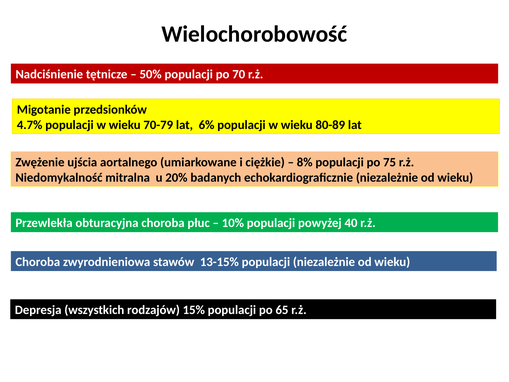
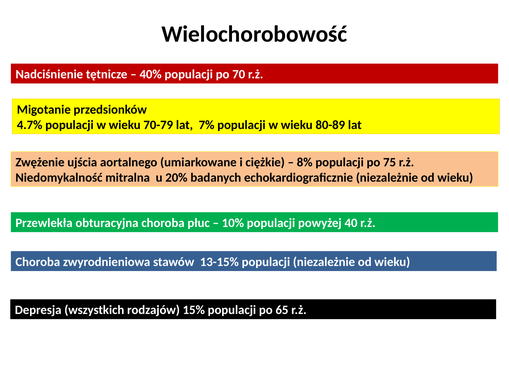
50%: 50% -> 40%
6%: 6% -> 7%
